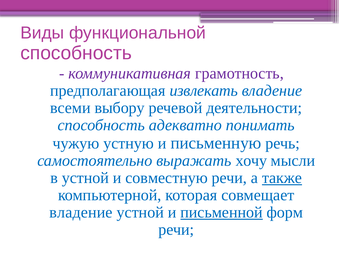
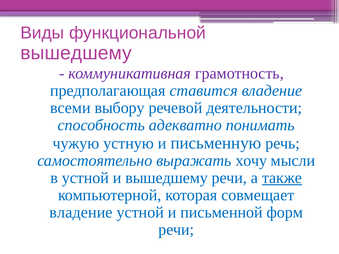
способность at (76, 53): способность -> вышедшему
извлекать: извлекать -> ставится
и совместную: совместную -> вышедшему
письменной underline: present -> none
